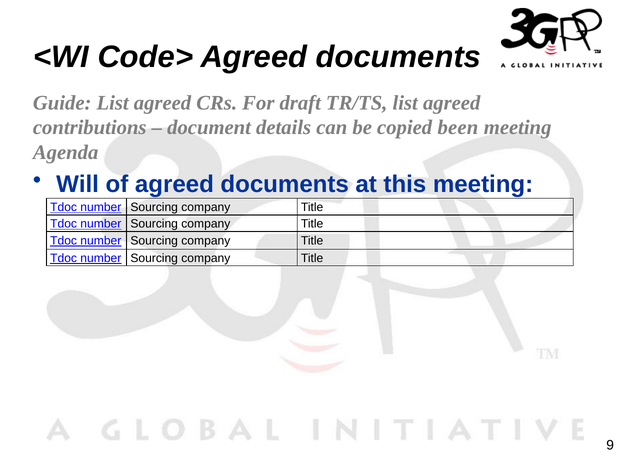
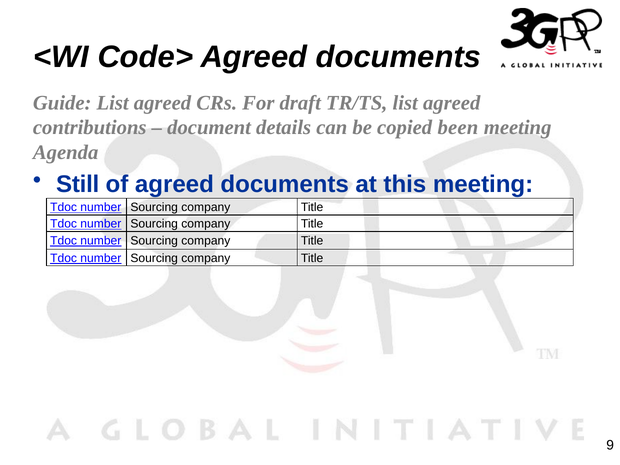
Will: Will -> Still
